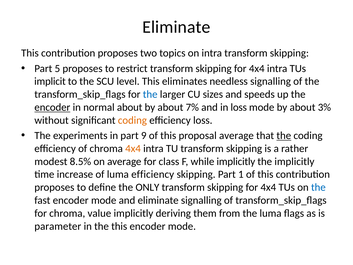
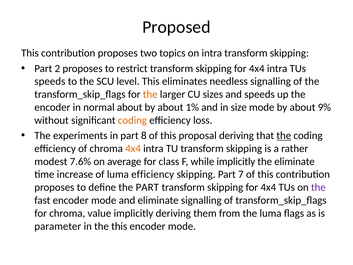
Eliminate at (176, 27): Eliminate -> Proposed
5: 5 -> 2
implicit at (50, 81): implicit -> speeds
the at (150, 94) colour: blue -> orange
encoder at (52, 107) underline: present -> none
7%: 7% -> 1%
in loss: loss -> size
3%: 3% -> 9%
9: 9 -> 8
proposal average: average -> deriving
8.5%: 8.5% -> 7.6%
the implicitly: implicitly -> eliminate
1: 1 -> 7
the ONLY: ONLY -> PART
the at (318, 187) colour: blue -> purple
